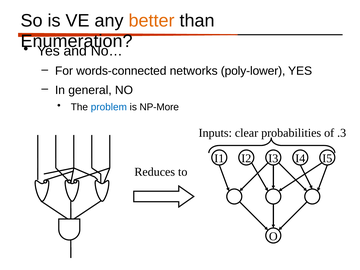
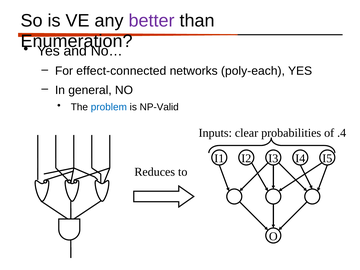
better colour: orange -> purple
words-connected: words-connected -> effect-connected
poly-lower: poly-lower -> poly-each
NP-More: NP-More -> NP-Valid
.3: .3 -> .4
